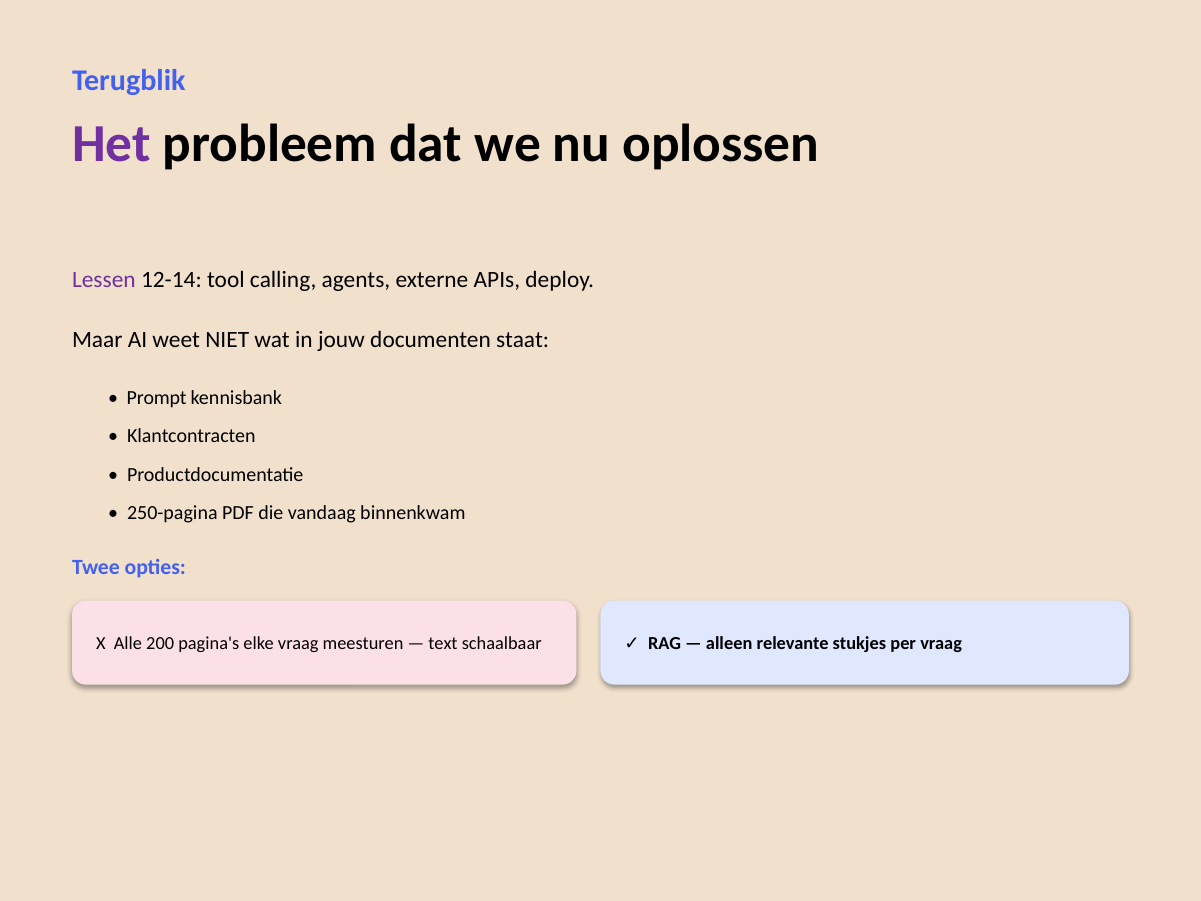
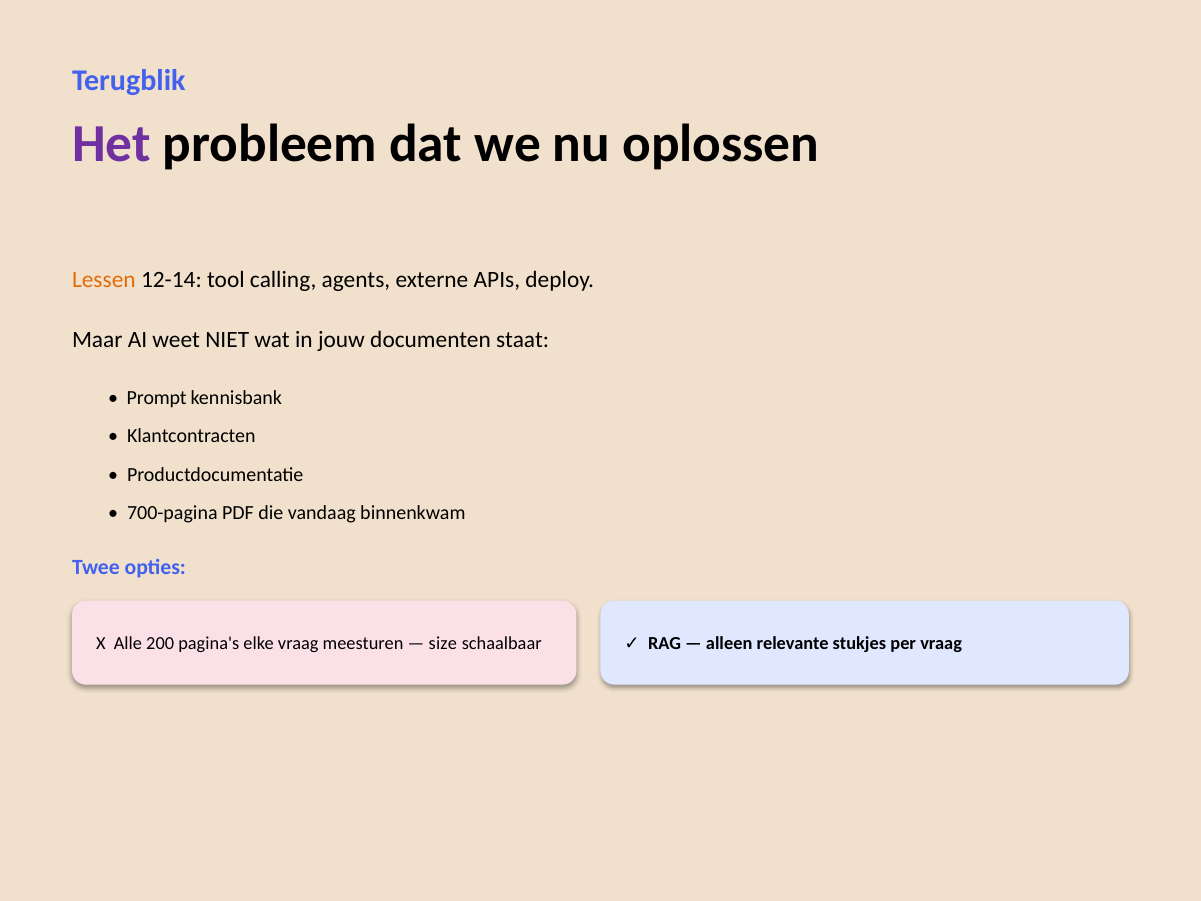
Lessen colour: purple -> orange
250-pagina: 250-pagina -> 700-pagina
text: text -> size
